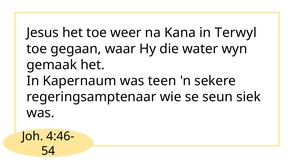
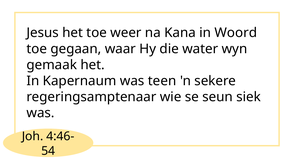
Terwyl: Terwyl -> Woord
